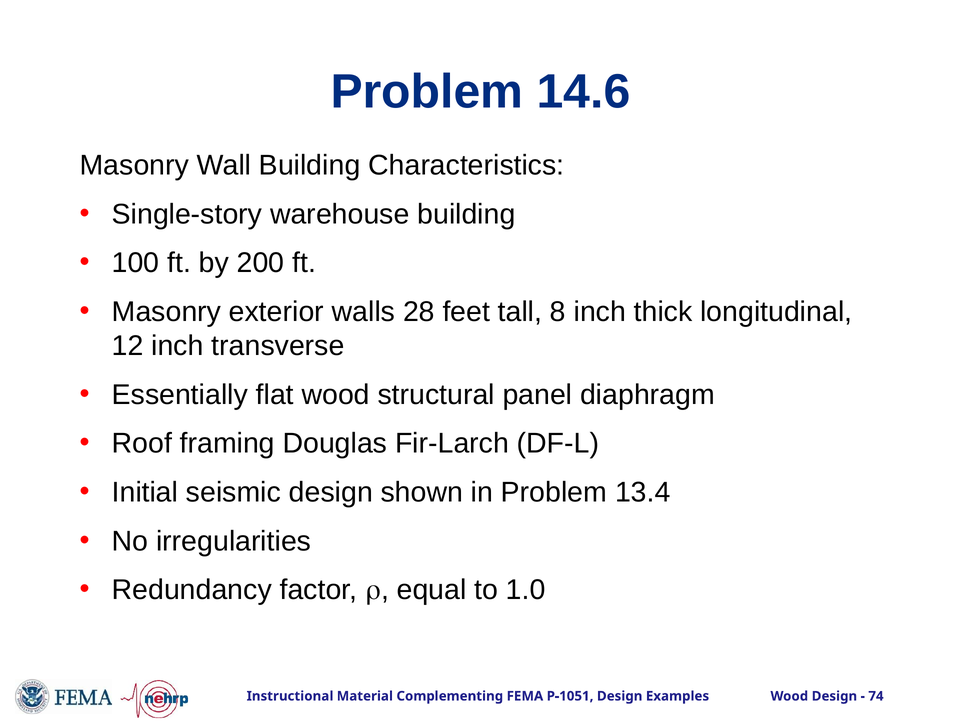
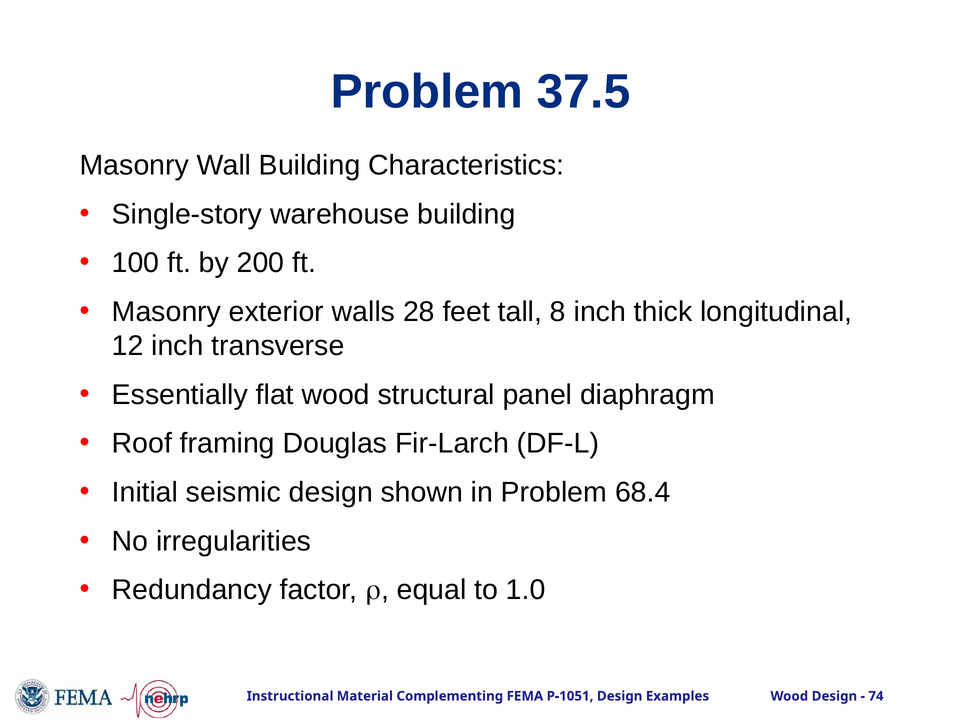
14.6: 14.6 -> 37.5
13.4: 13.4 -> 68.4
